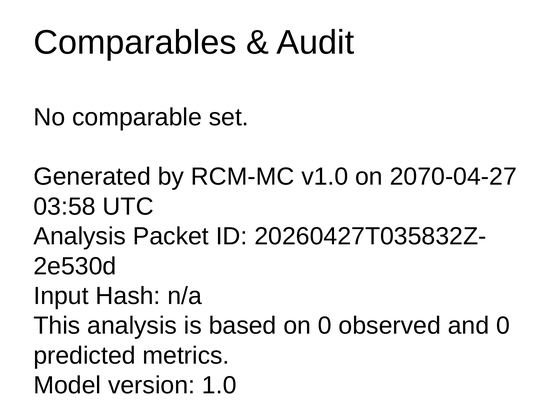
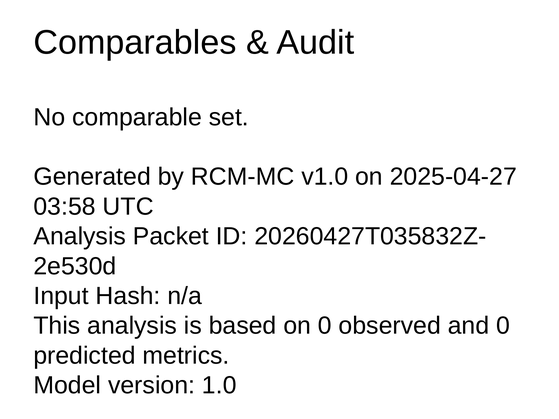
2070-04-27: 2070-04-27 -> 2025-04-27
